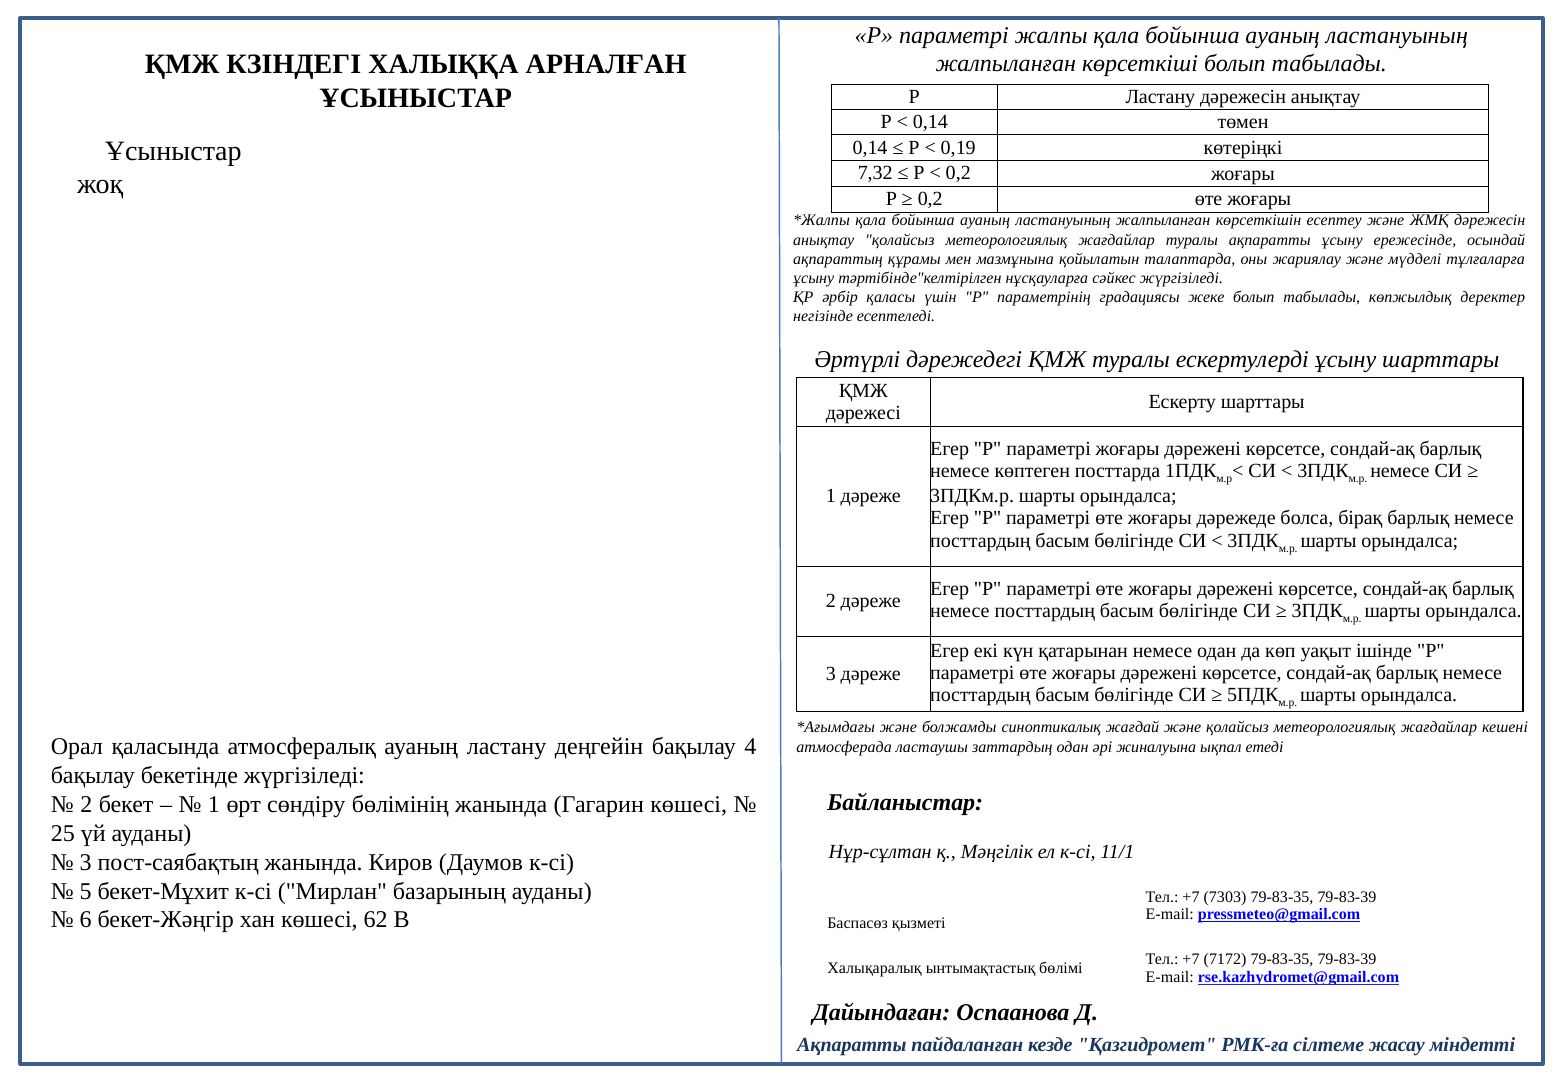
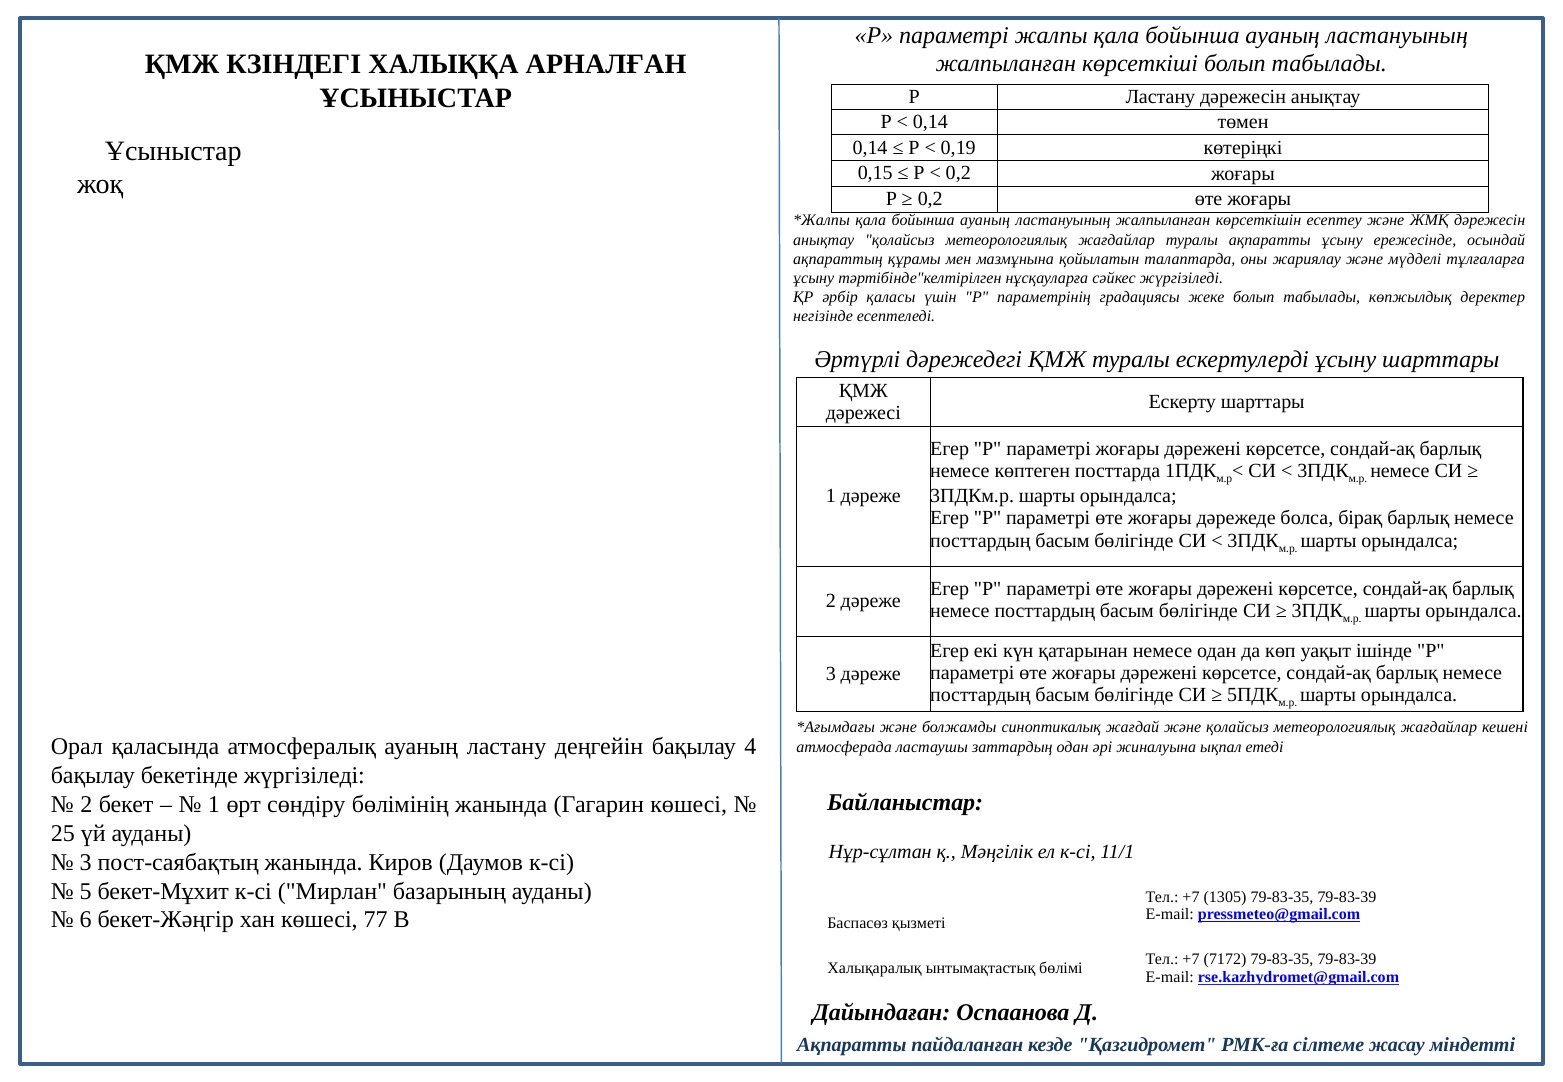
7,32: 7,32 -> 0,15
7303: 7303 -> 1305
62: 62 -> 77
